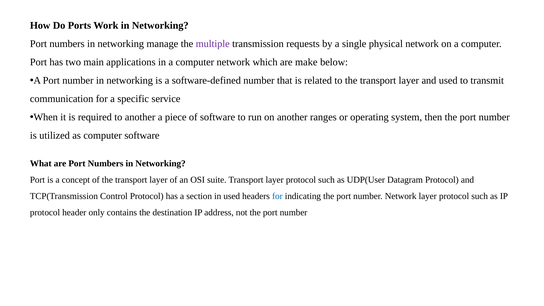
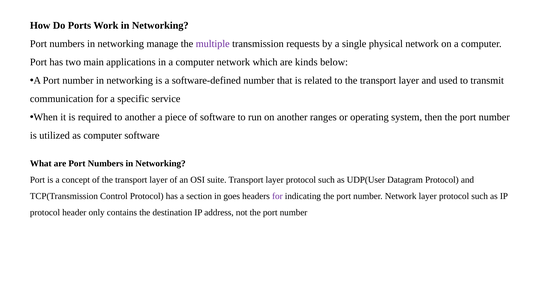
make: make -> kinds
in used: used -> goes
for at (277, 196) colour: blue -> purple
